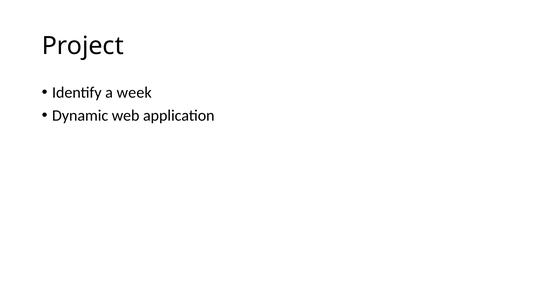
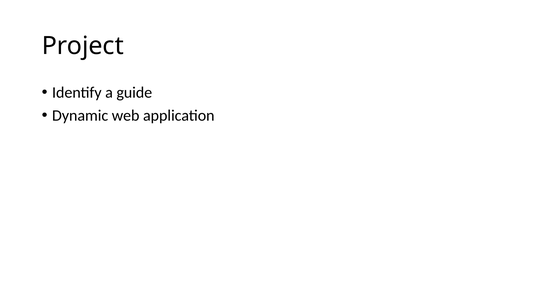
week: week -> guide
